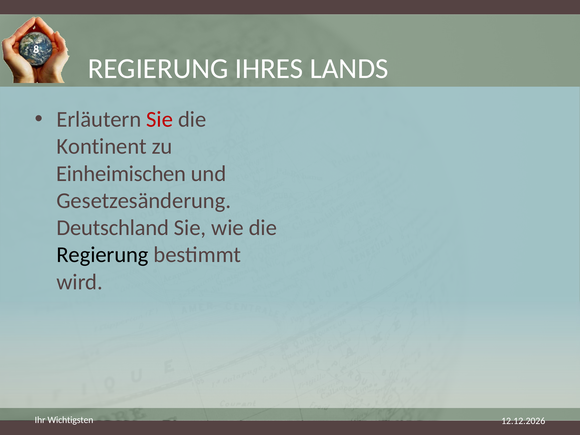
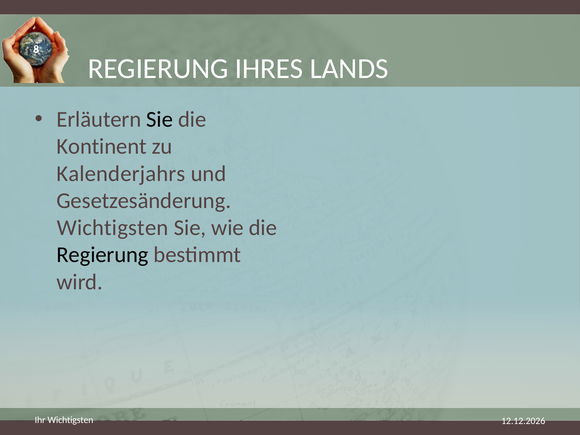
Sie at (160, 119) colour: red -> black
Einheimischen: Einheimischen -> Kalenderjahrs
Deutschland at (113, 228): Deutschland -> Wichtigsten
